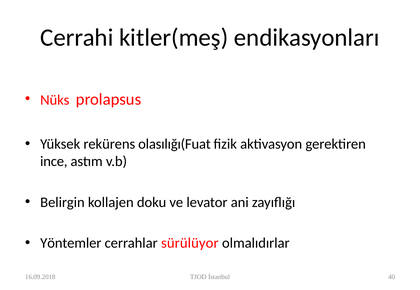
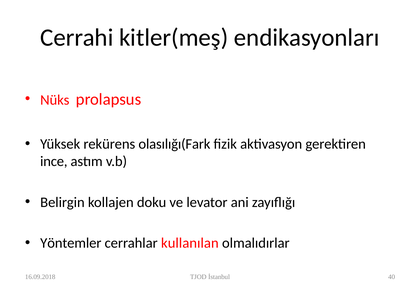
olasılığı(Fuat: olasılığı(Fuat -> olasılığı(Fark
sürülüyor: sürülüyor -> kullanılan
